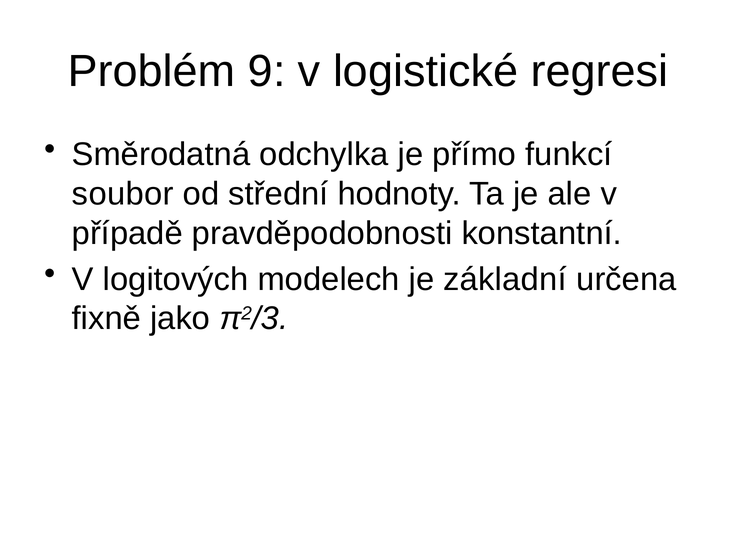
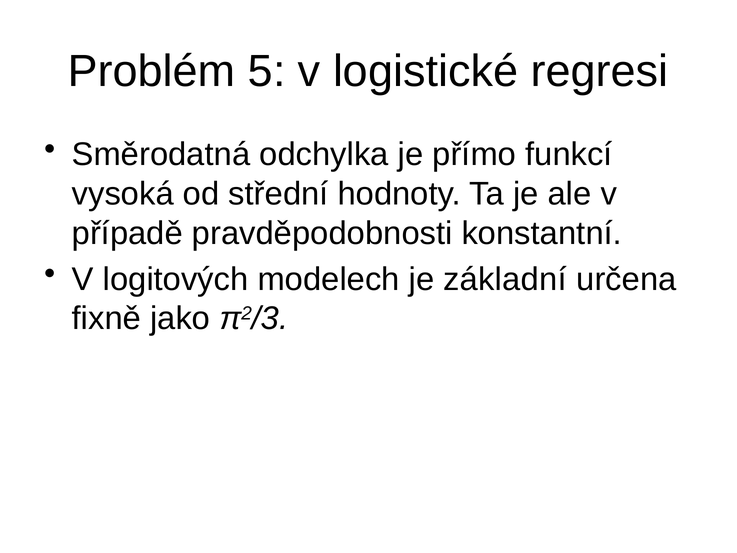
9: 9 -> 5
soubor: soubor -> vysoká
